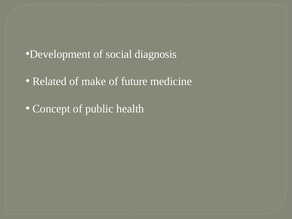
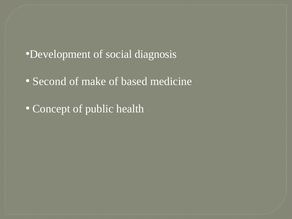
Related: Related -> Second
future: future -> based
